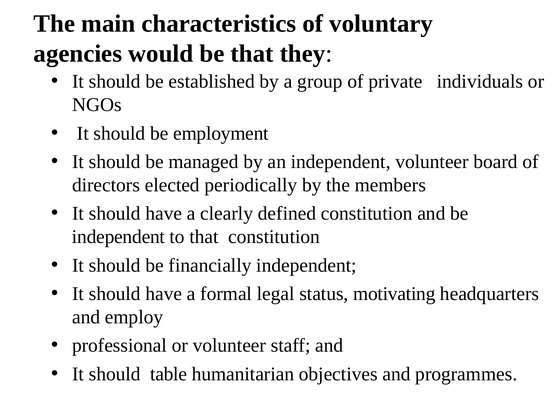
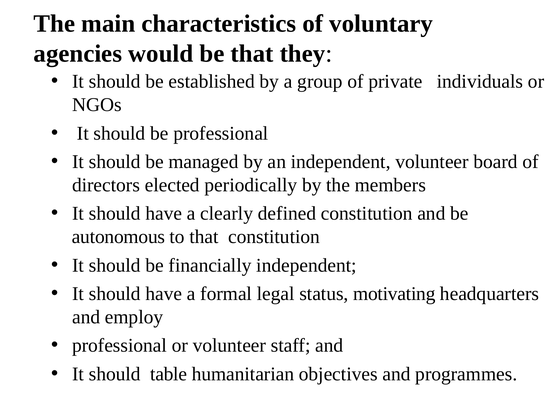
be employment: employment -> professional
independent at (119, 237): independent -> autonomous
